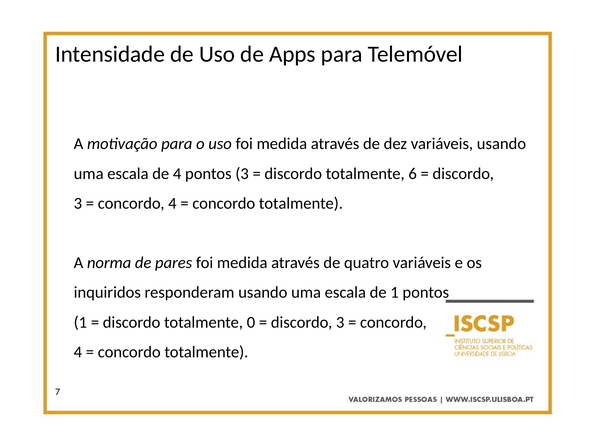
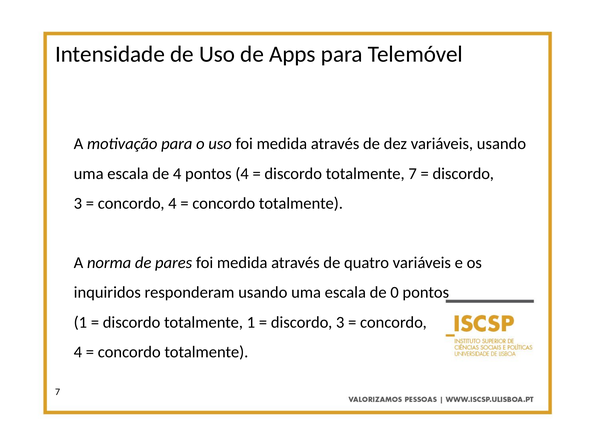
pontos 3: 3 -> 4
totalmente 6: 6 -> 7
de 1: 1 -> 0
totalmente 0: 0 -> 1
